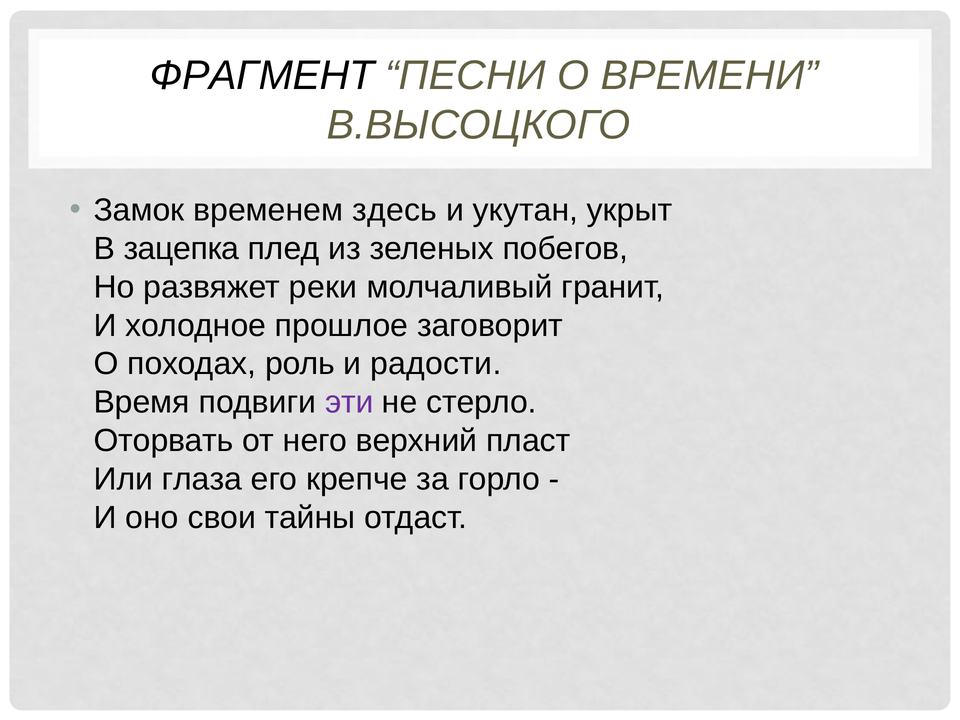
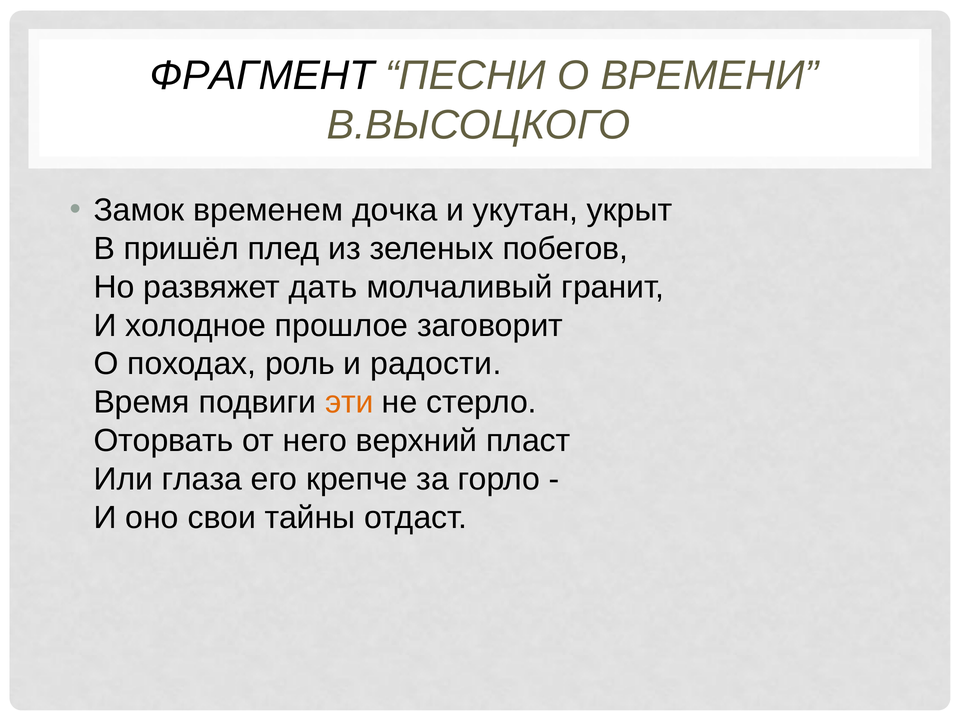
здесь: здесь -> дочка
зацепка: зацепка -> пришёл
реки: реки -> дать
эти colour: purple -> orange
